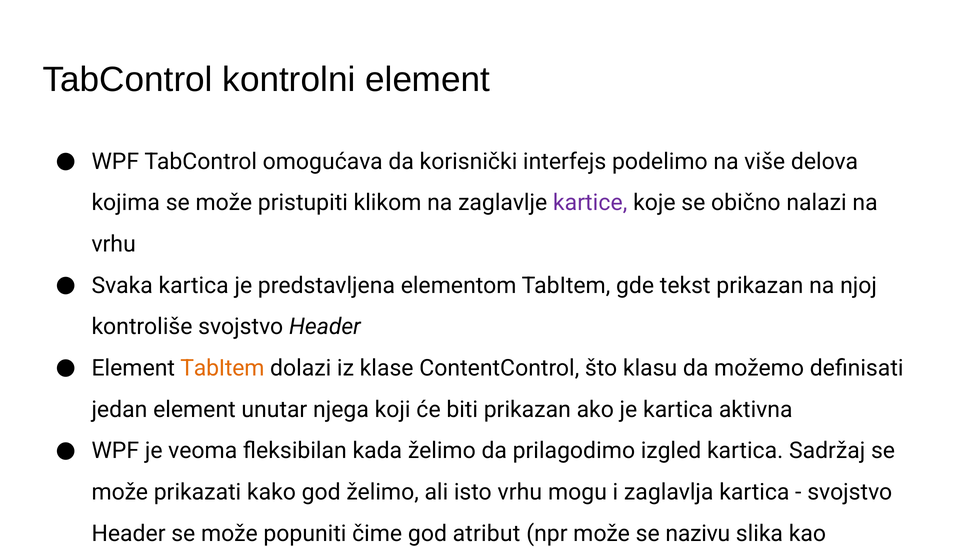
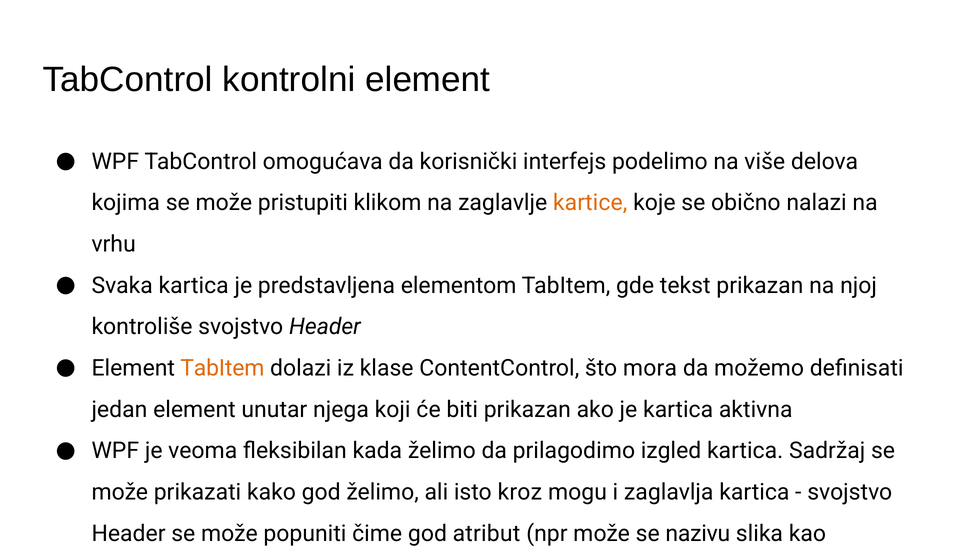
kartice colour: purple -> orange
klasu: klasu -> mora
isto vrhu: vrhu -> kroz
